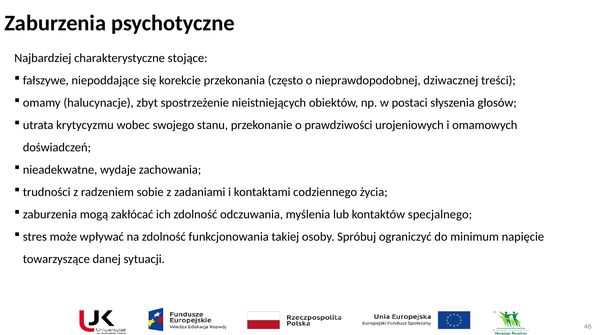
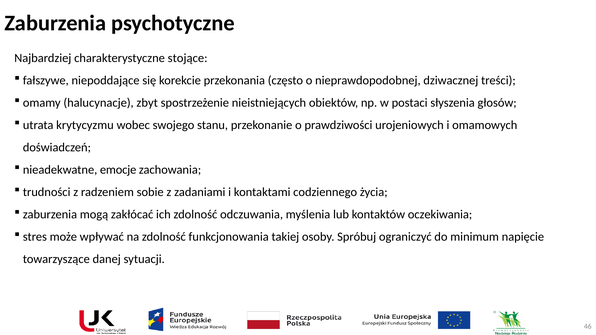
wydaje: wydaje -> emocje
specjalnego: specjalnego -> oczekiwania
